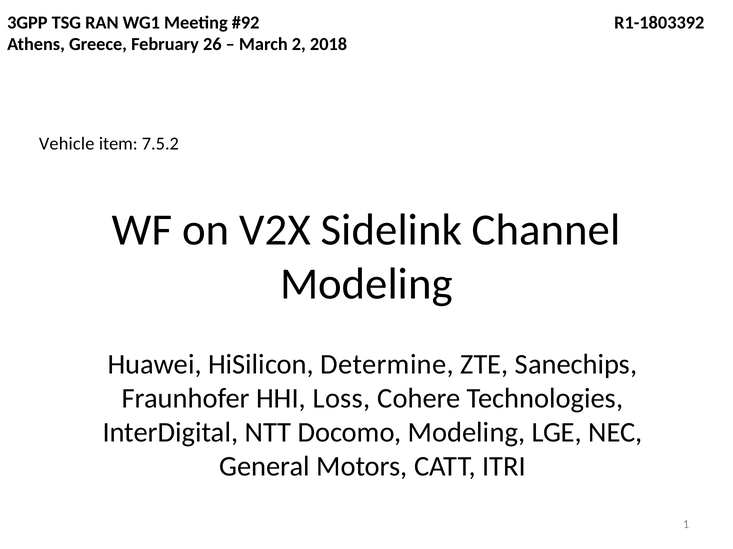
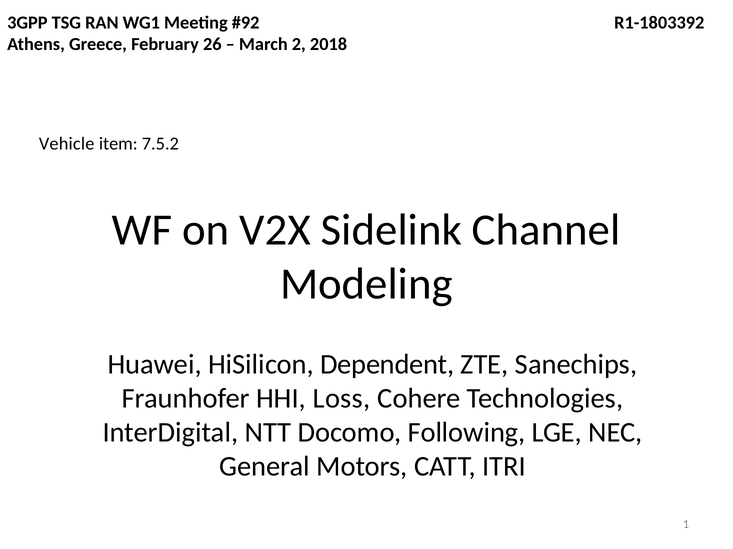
Determine: Determine -> Dependent
Docomo Modeling: Modeling -> Following
